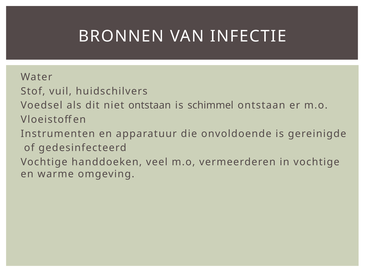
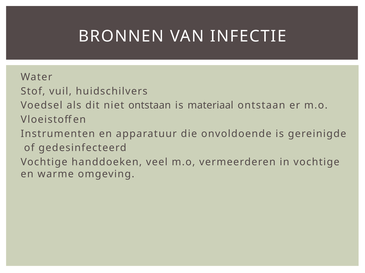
schimmel: schimmel -> materiaal
